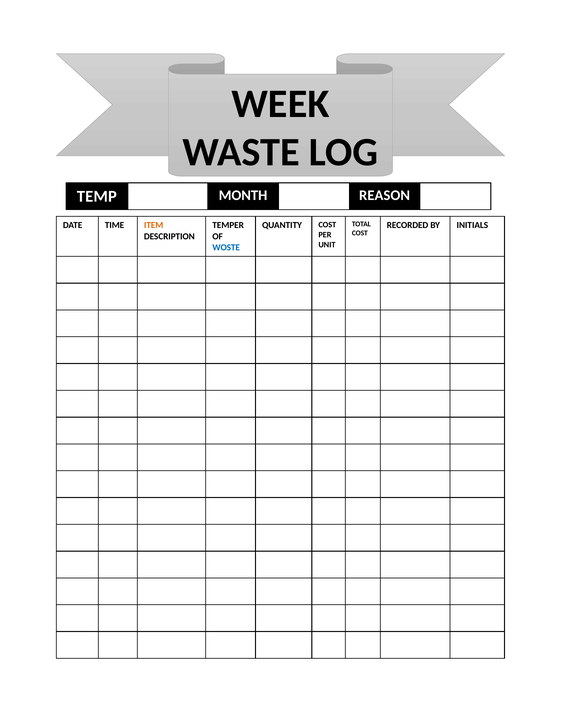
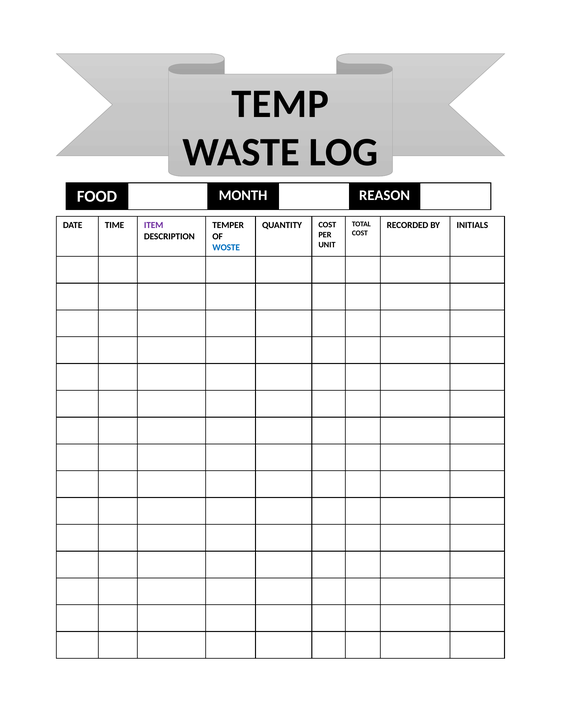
WEEK: WEEK -> TEMP
TEMP: TEMP -> FOOD
ITEM colour: orange -> purple
